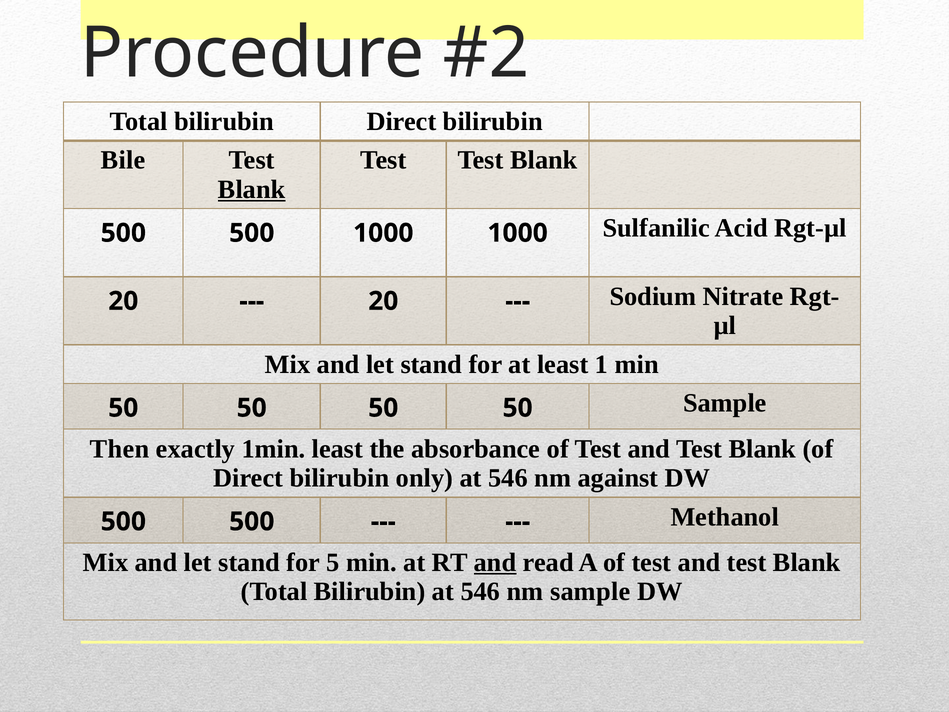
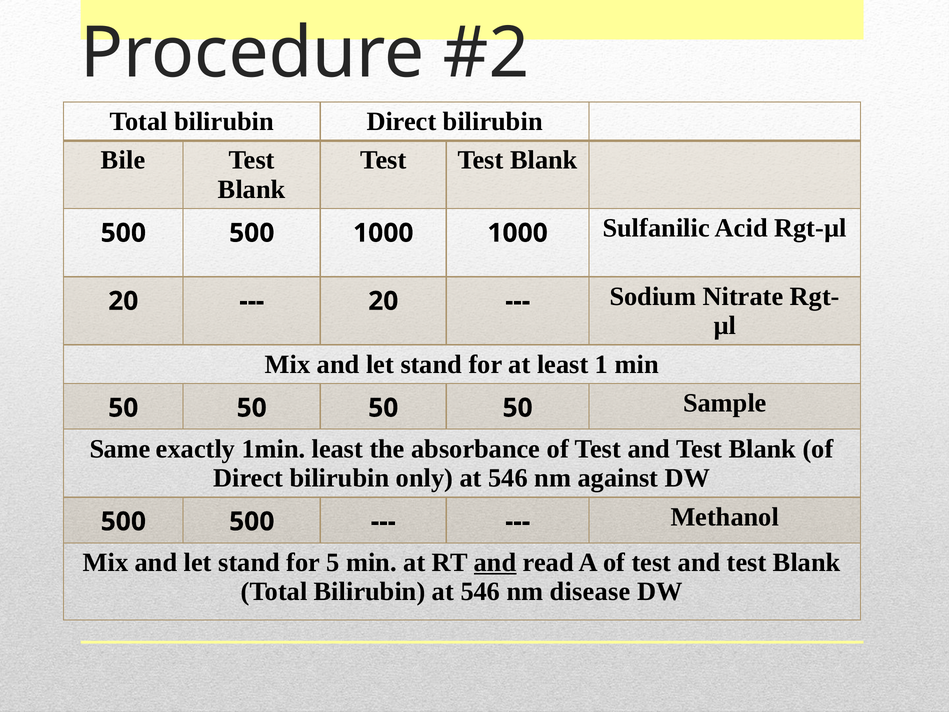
Blank at (252, 189) underline: present -> none
Then: Then -> Same
nm sample: sample -> disease
